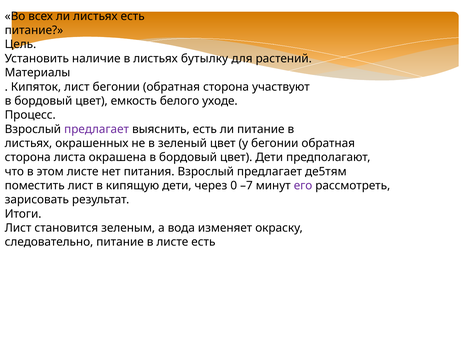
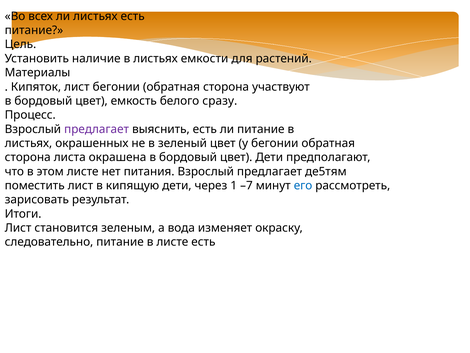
бутылку: бутылку -> емкости
уходе: уходе -> сразу
0: 0 -> 1
его colour: purple -> blue
